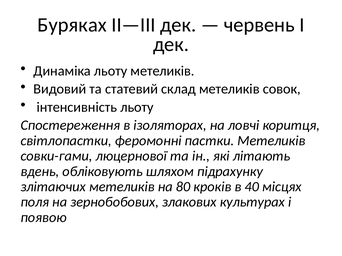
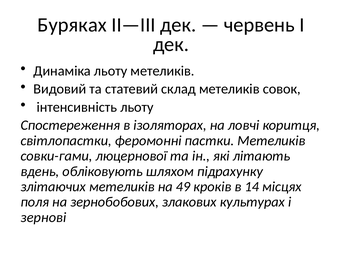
80: 80 -> 49
40: 40 -> 14
появою: появою -> зернові
